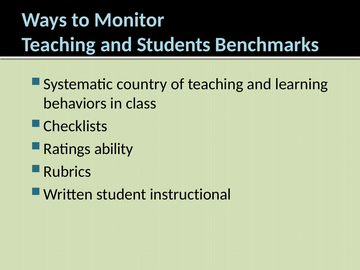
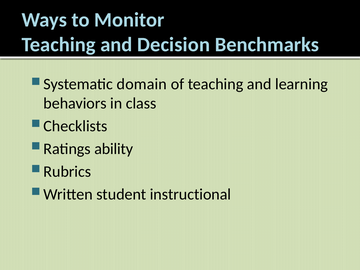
Students: Students -> Decision
country: country -> domain
